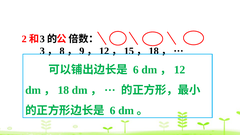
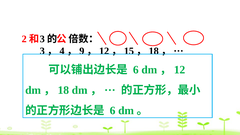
8: 8 -> 4
